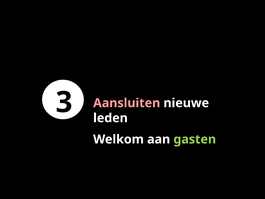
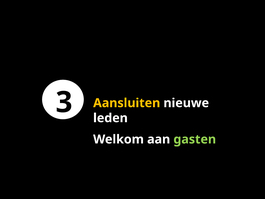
Aansluiten colour: pink -> yellow
